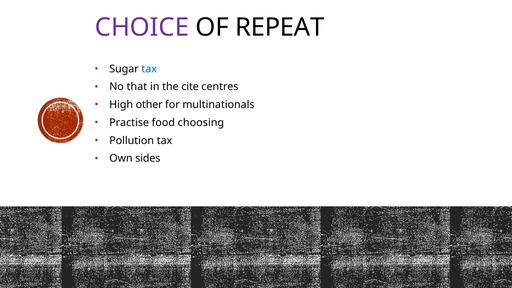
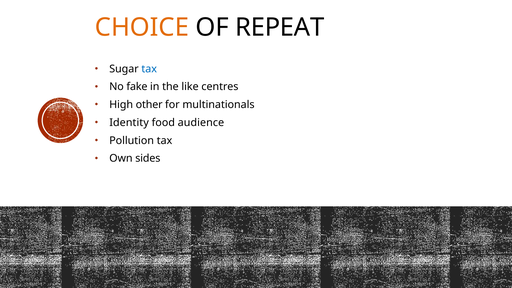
CHOICE colour: purple -> orange
that: that -> fake
cite: cite -> like
Practise: Practise -> Identity
choosing: choosing -> audience
